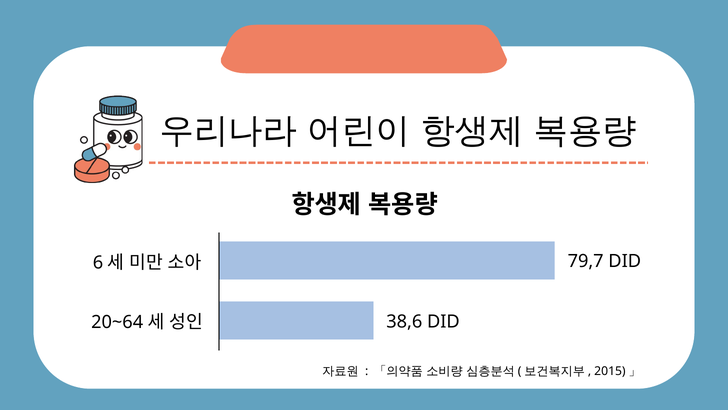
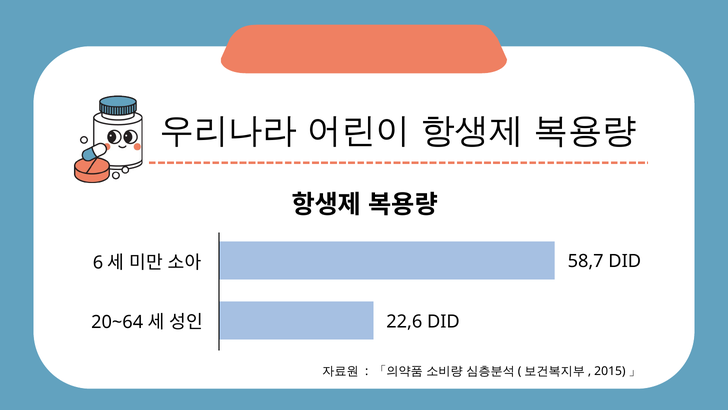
79,7: 79,7 -> 58,7
38,6: 38,6 -> 22,6
